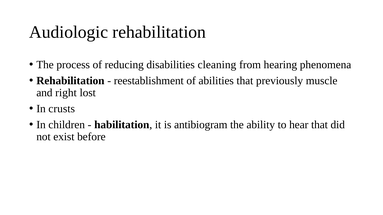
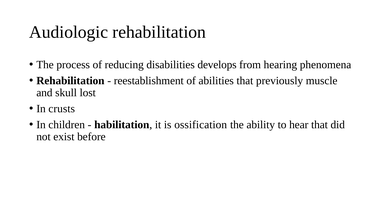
cleaning: cleaning -> develops
right: right -> skull
antibiogram: antibiogram -> ossification
